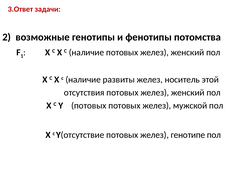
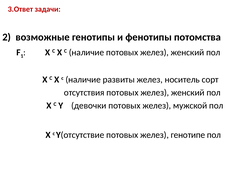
этой: этой -> сорт
Y потовых: потовых -> девочки
